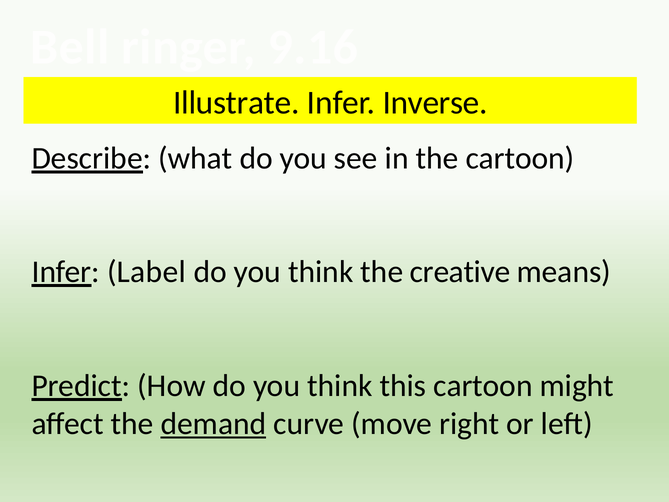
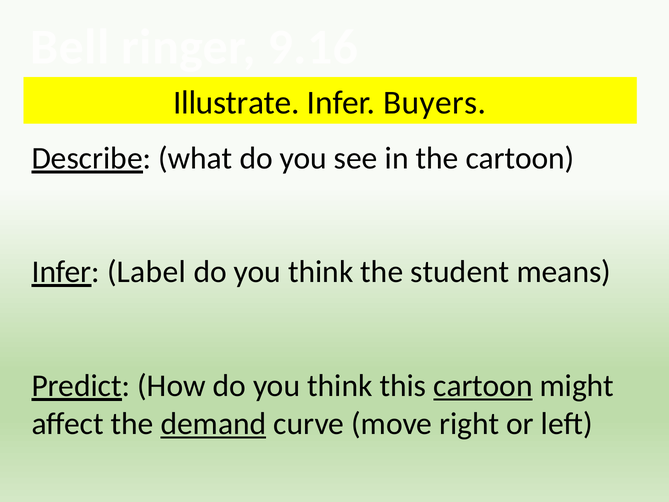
Inverse: Inverse -> Buyers
creative: creative -> student
cartoon at (483, 386) underline: none -> present
